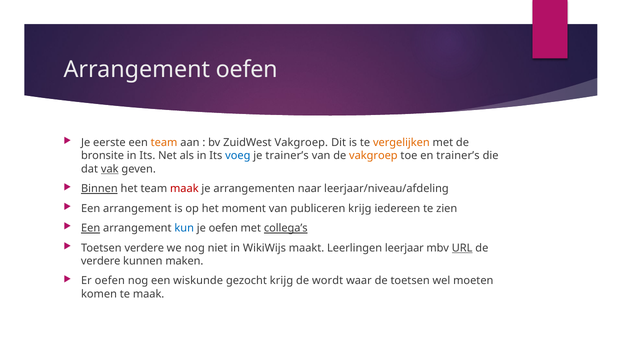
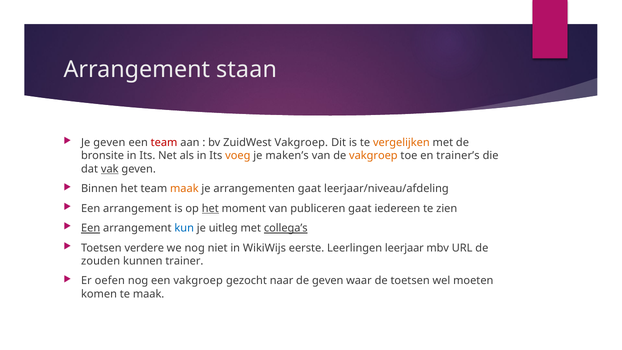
Arrangement oefen: oefen -> staan
Je eerste: eerste -> geven
team at (164, 143) colour: orange -> red
voeg colour: blue -> orange
je trainer’s: trainer’s -> maken’s
Binnen underline: present -> none
maak at (184, 189) colour: red -> orange
arrangementen naar: naar -> gaat
het at (210, 208) underline: none -> present
publiceren krijg: krijg -> gaat
je oefen: oefen -> uitleg
maakt: maakt -> eerste
URL underline: present -> none
verdere at (101, 261): verdere -> zouden
maken: maken -> trainer
een wiskunde: wiskunde -> vakgroep
gezocht krijg: krijg -> naar
de wordt: wordt -> geven
